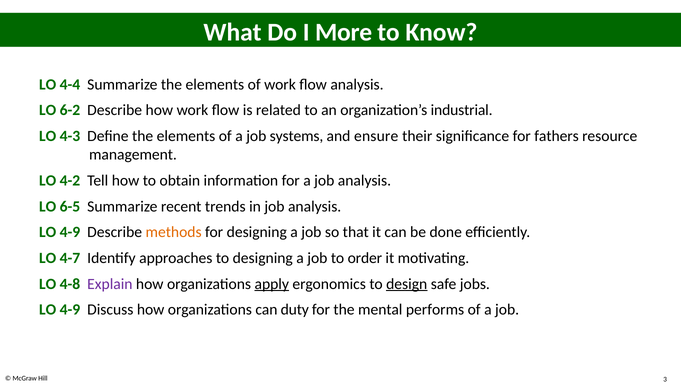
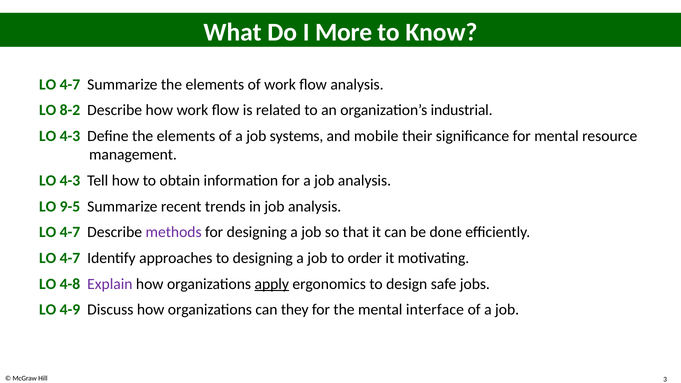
4-4 at (70, 84): 4-4 -> 4-7
6-2: 6-2 -> 8-2
ensure: ensure -> mobile
for fathers: fathers -> mental
4-2 at (70, 181): 4-2 -> 4-3
6-5: 6-5 -> 9-5
4-9 at (70, 232): 4-9 -> 4-7
methods colour: orange -> purple
design underline: present -> none
duty: duty -> they
performs: performs -> interface
